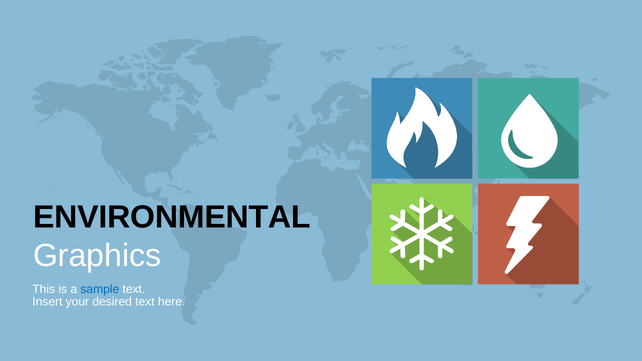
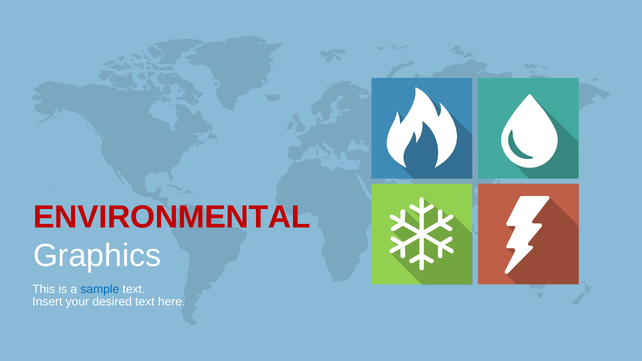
ENVIRONMENTAL colour: black -> red
